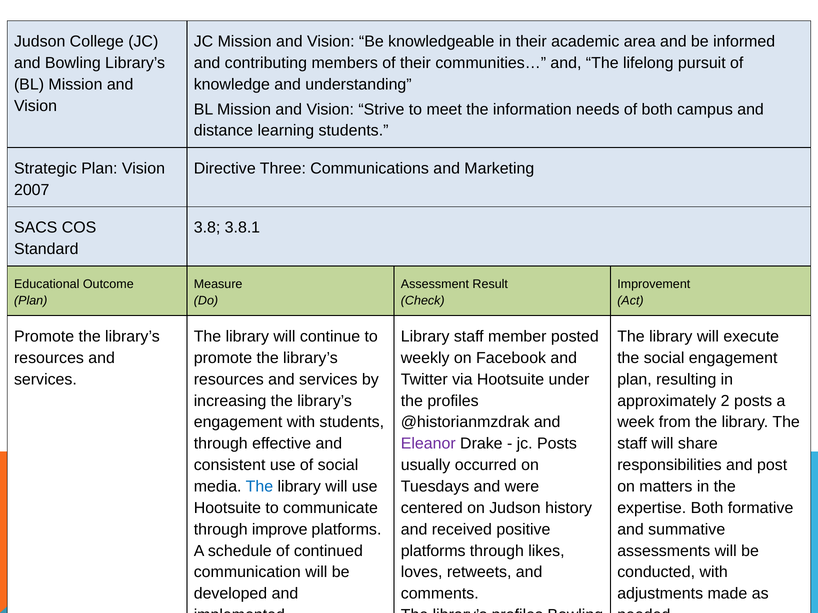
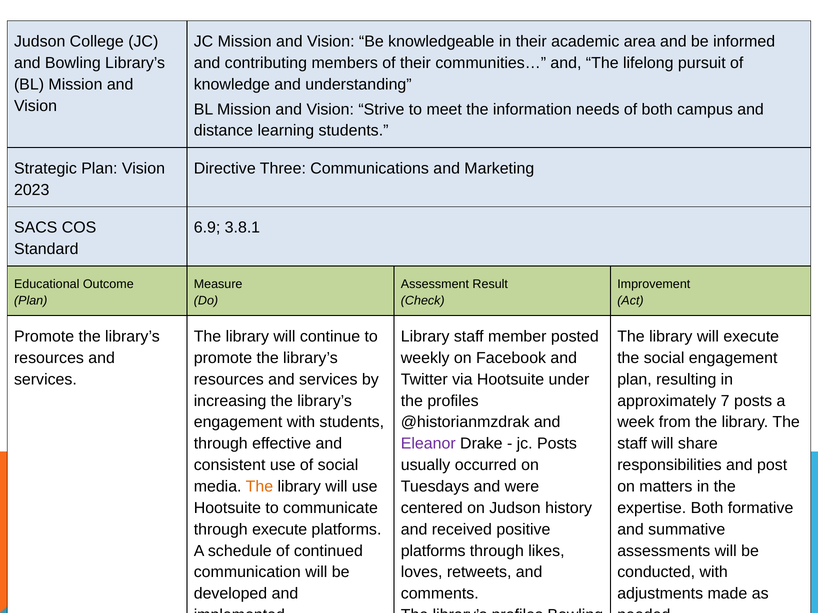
2007: 2007 -> 2023
3.8: 3.8 -> 6.9
2: 2 -> 7
The at (259, 487) colour: blue -> orange
through improve: improve -> execute
